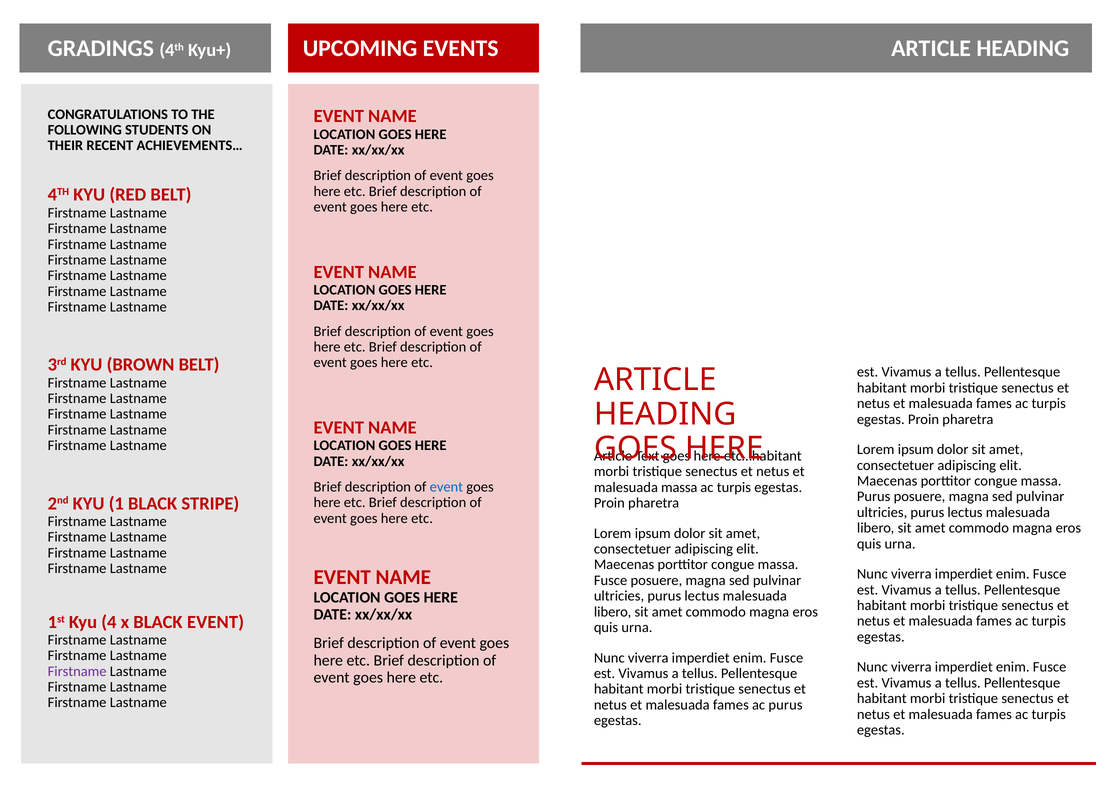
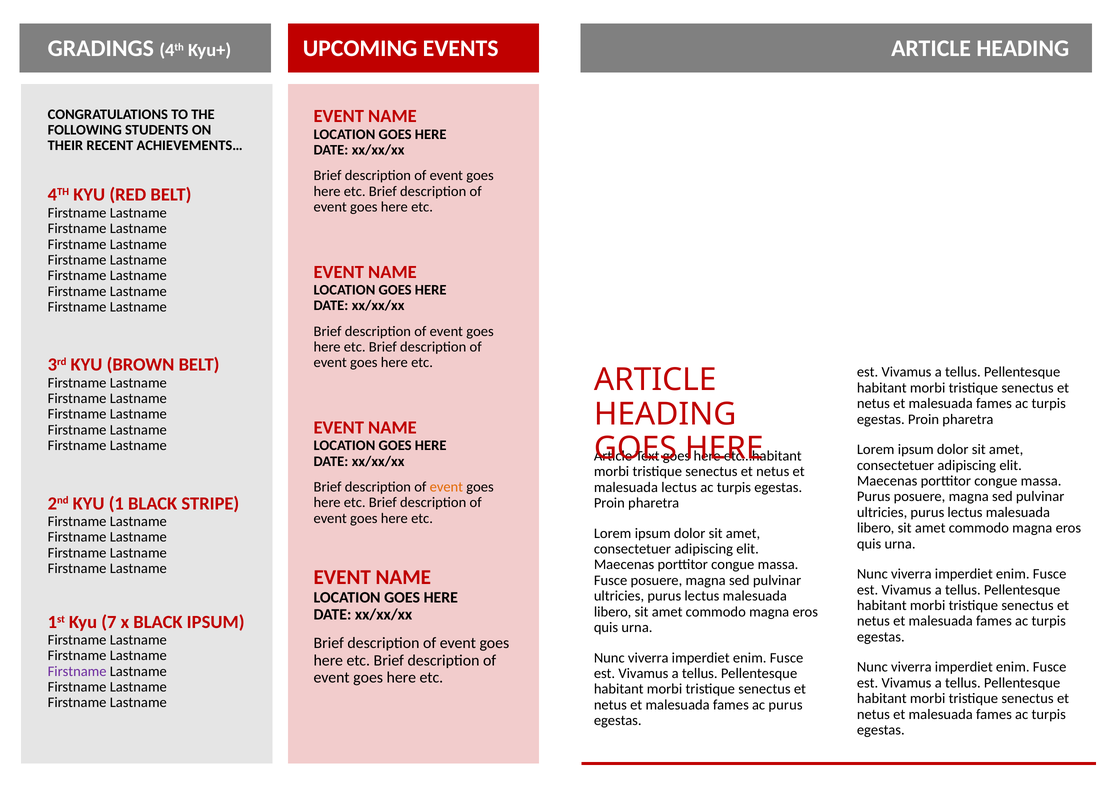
event at (446, 487) colour: blue -> orange
malesuada massa: massa -> lectus
4: 4 -> 7
BLACK EVENT: EVENT -> IPSUM
